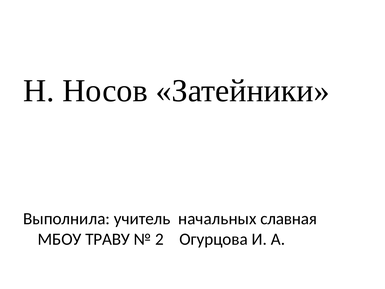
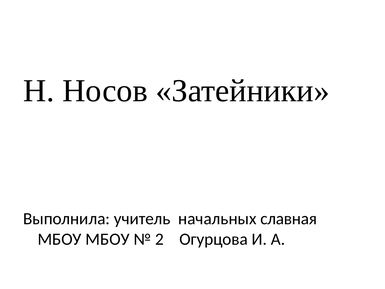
МБОУ ТРАВУ: ТРАВУ -> МБОУ
